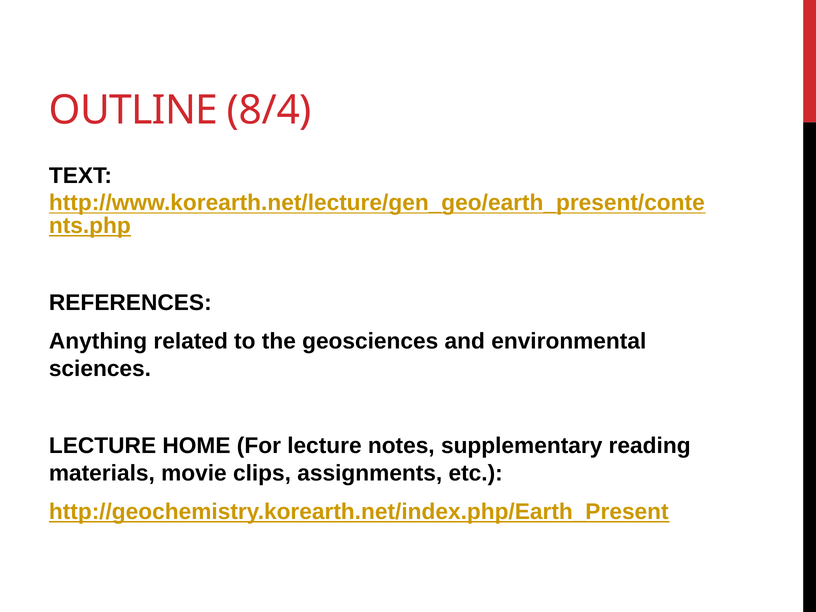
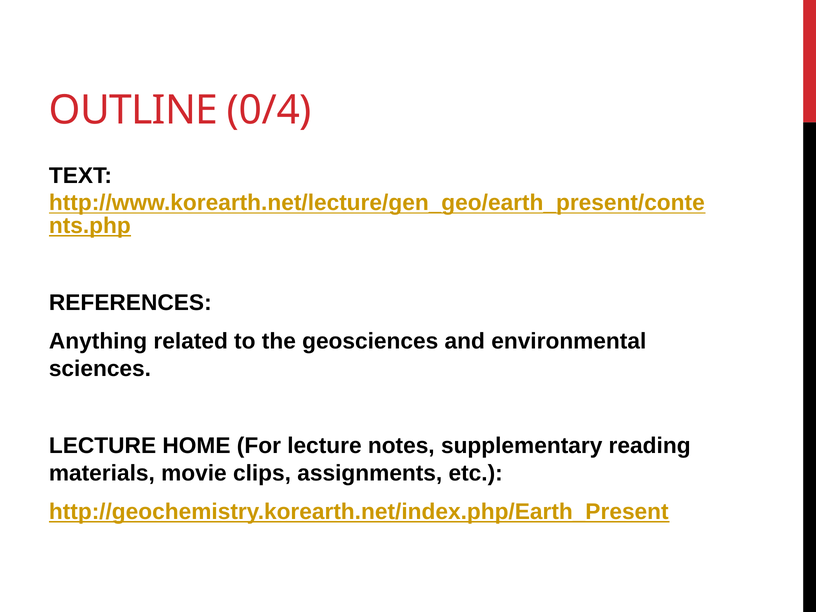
8/4: 8/4 -> 0/4
